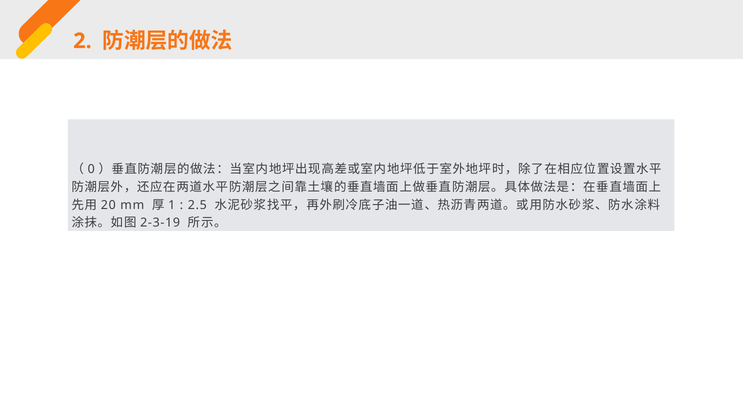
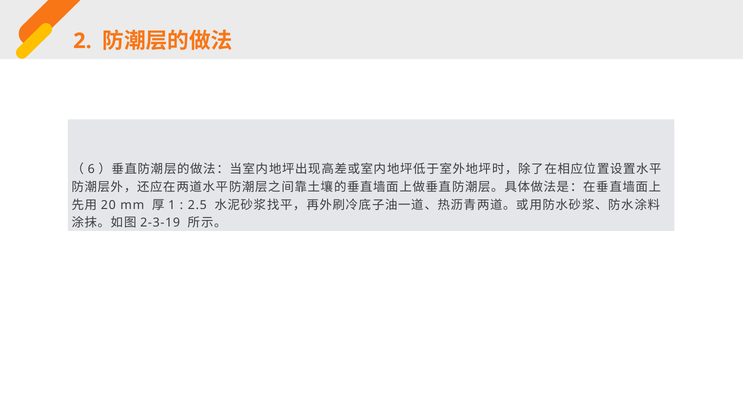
0: 0 -> 6
